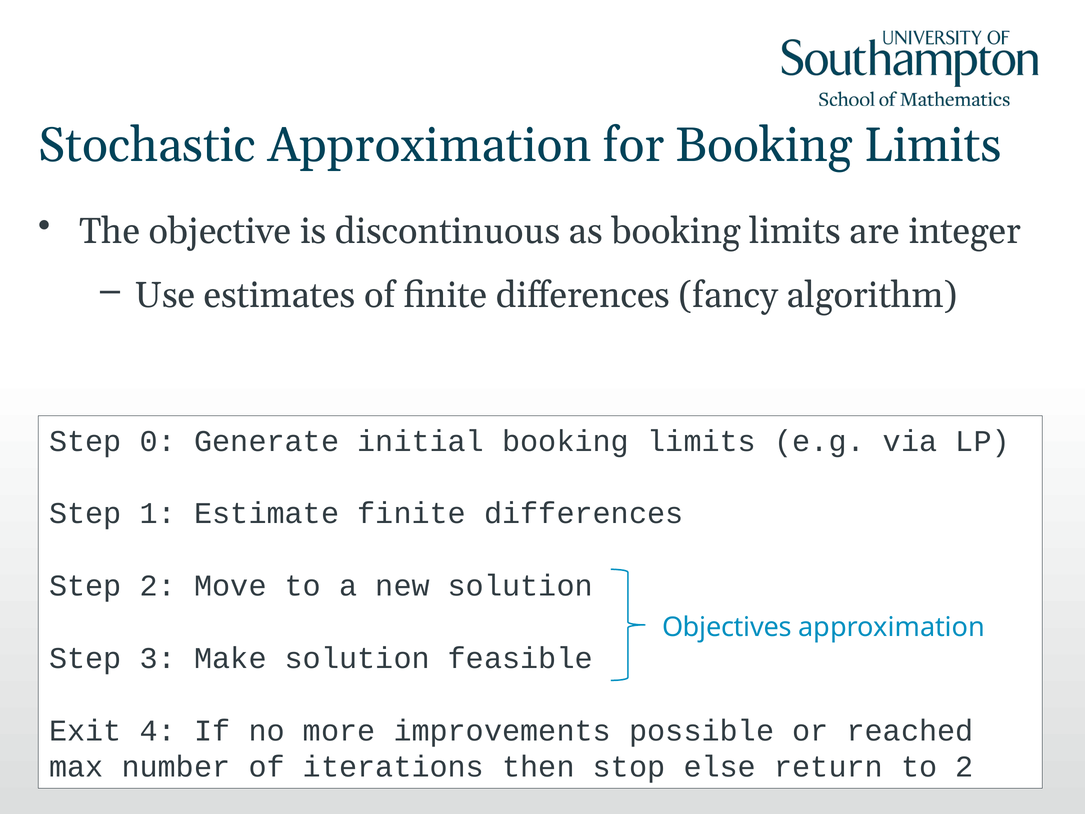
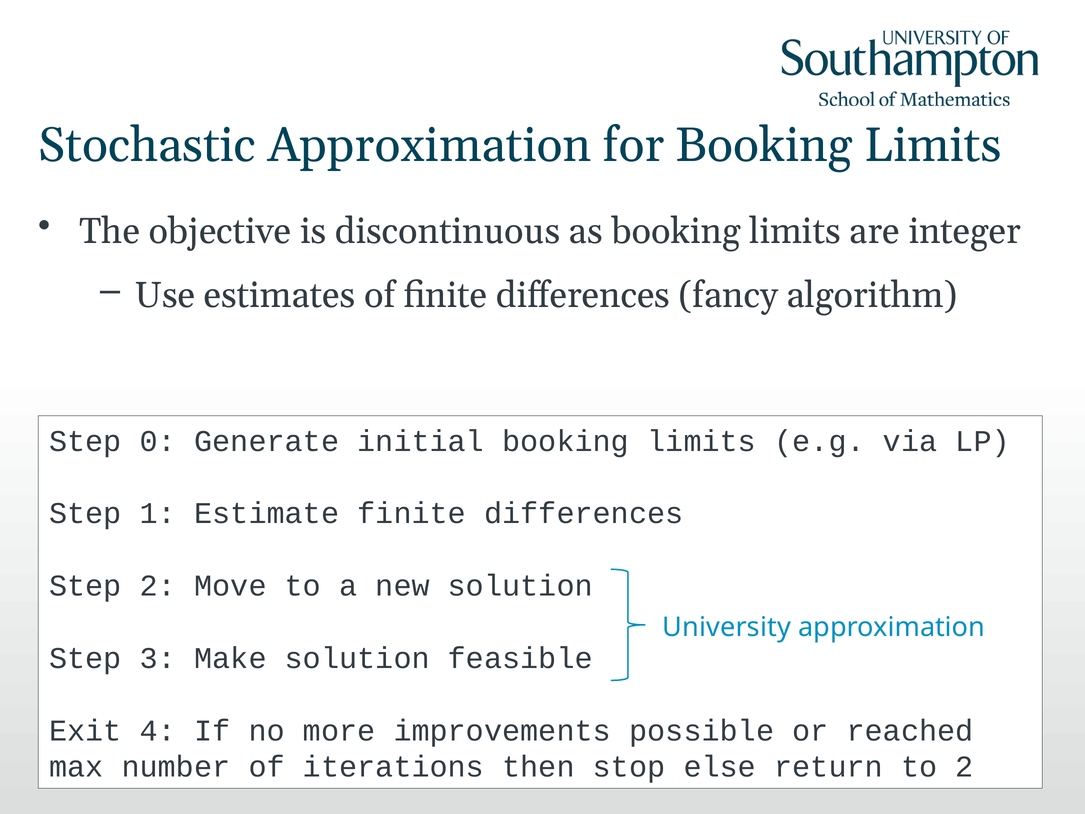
Objectives: Objectives -> University
